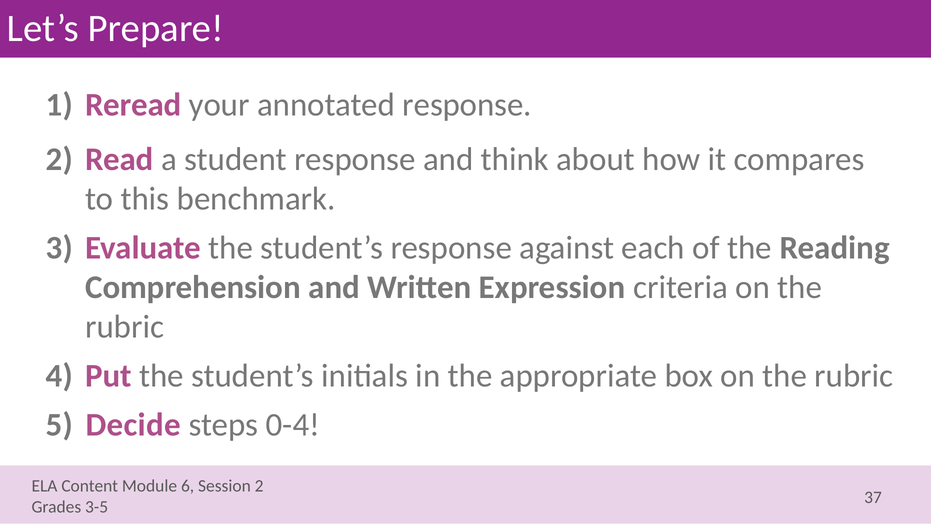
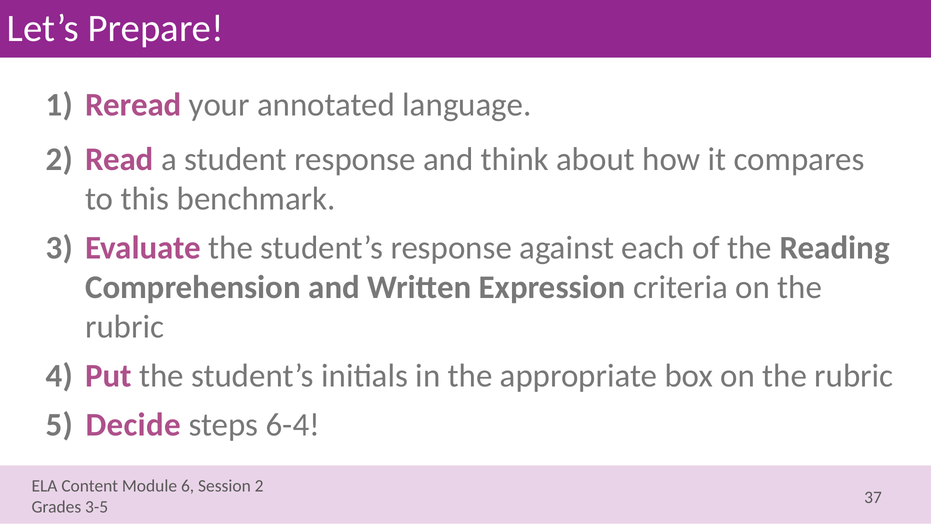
annotated response: response -> language
0-4: 0-4 -> 6-4
